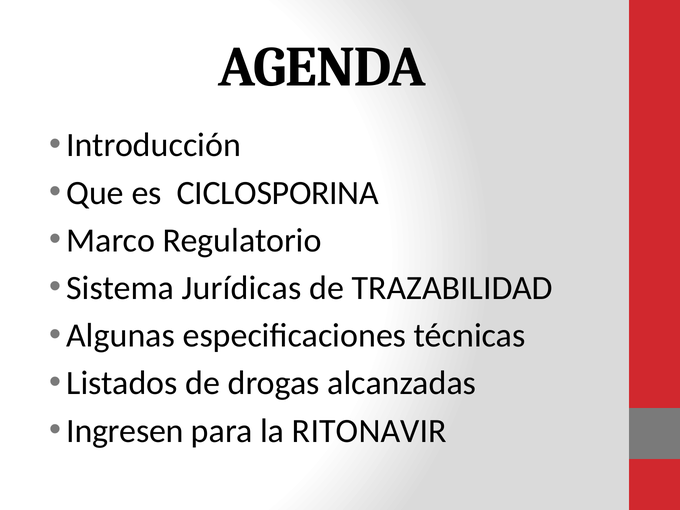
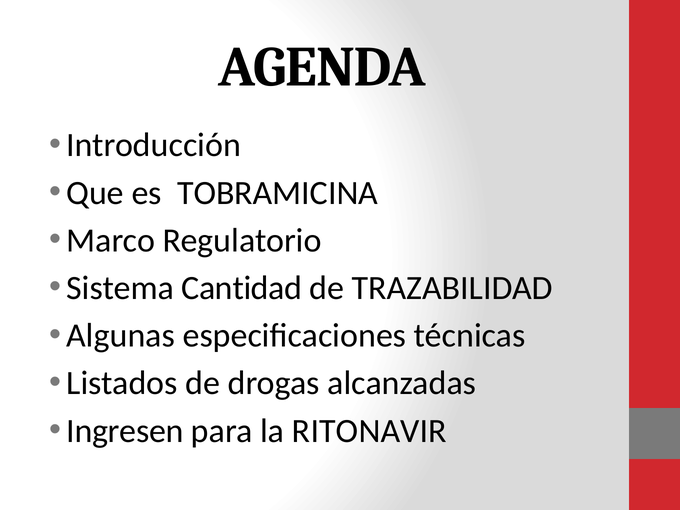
CICLOSPORINA: CICLOSPORINA -> TOBRAMICINA
Jurídicas: Jurídicas -> Cantidad
